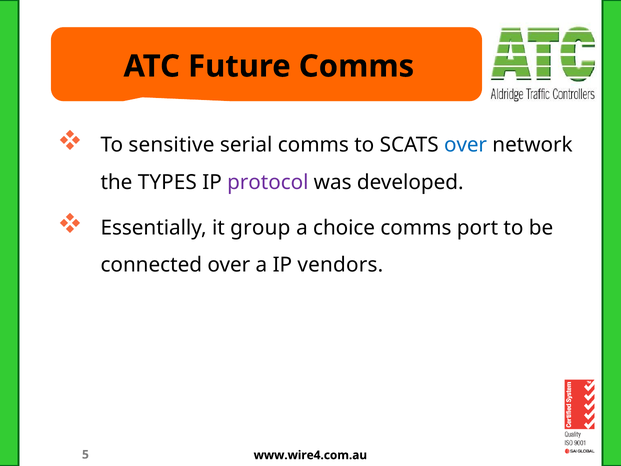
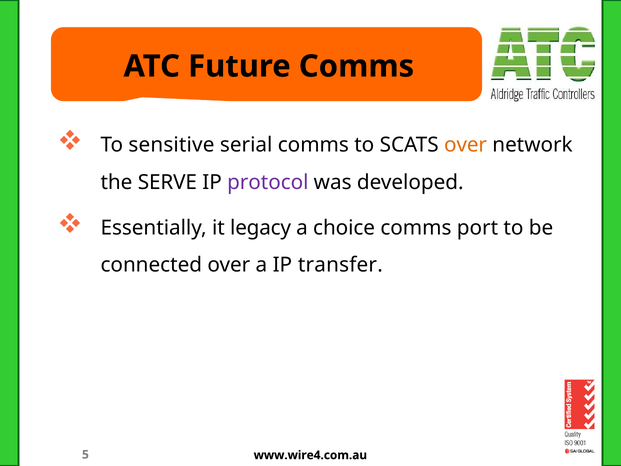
over at (466, 145) colour: blue -> orange
TYPES: TYPES -> SERVE
group: group -> legacy
vendors: vendors -> transfer
